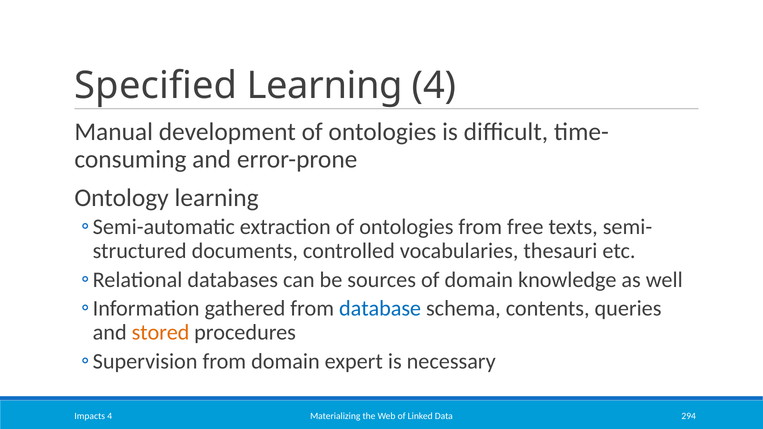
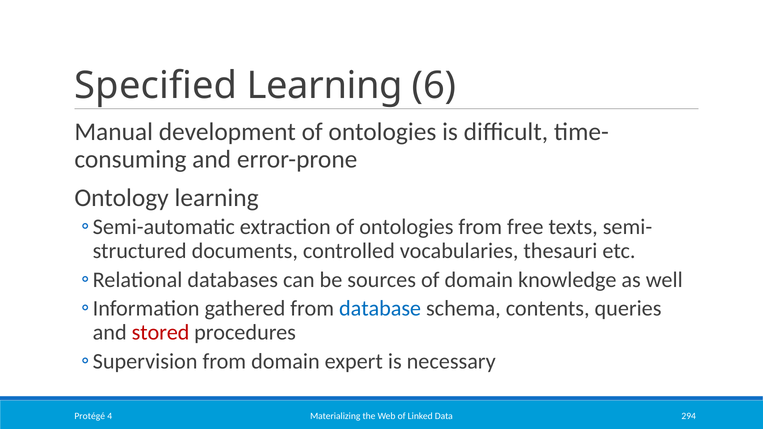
Learning 4: 4 -> 6
stored colour: orange -> red
Impacts: Impacts -> Protégé
